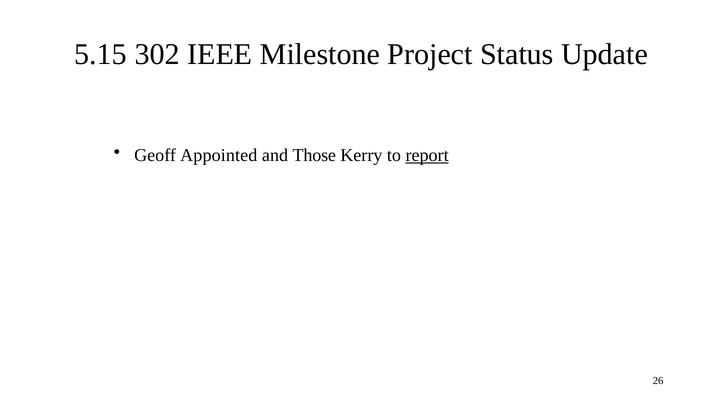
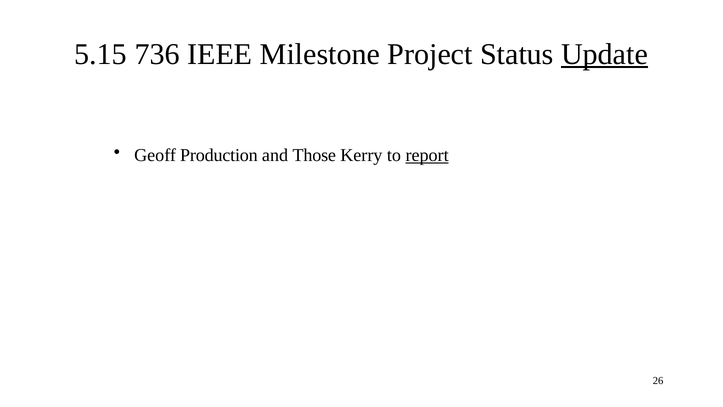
302: 302 -> 736
Update underline: none -> present
Appointed: Appointed -> Production
